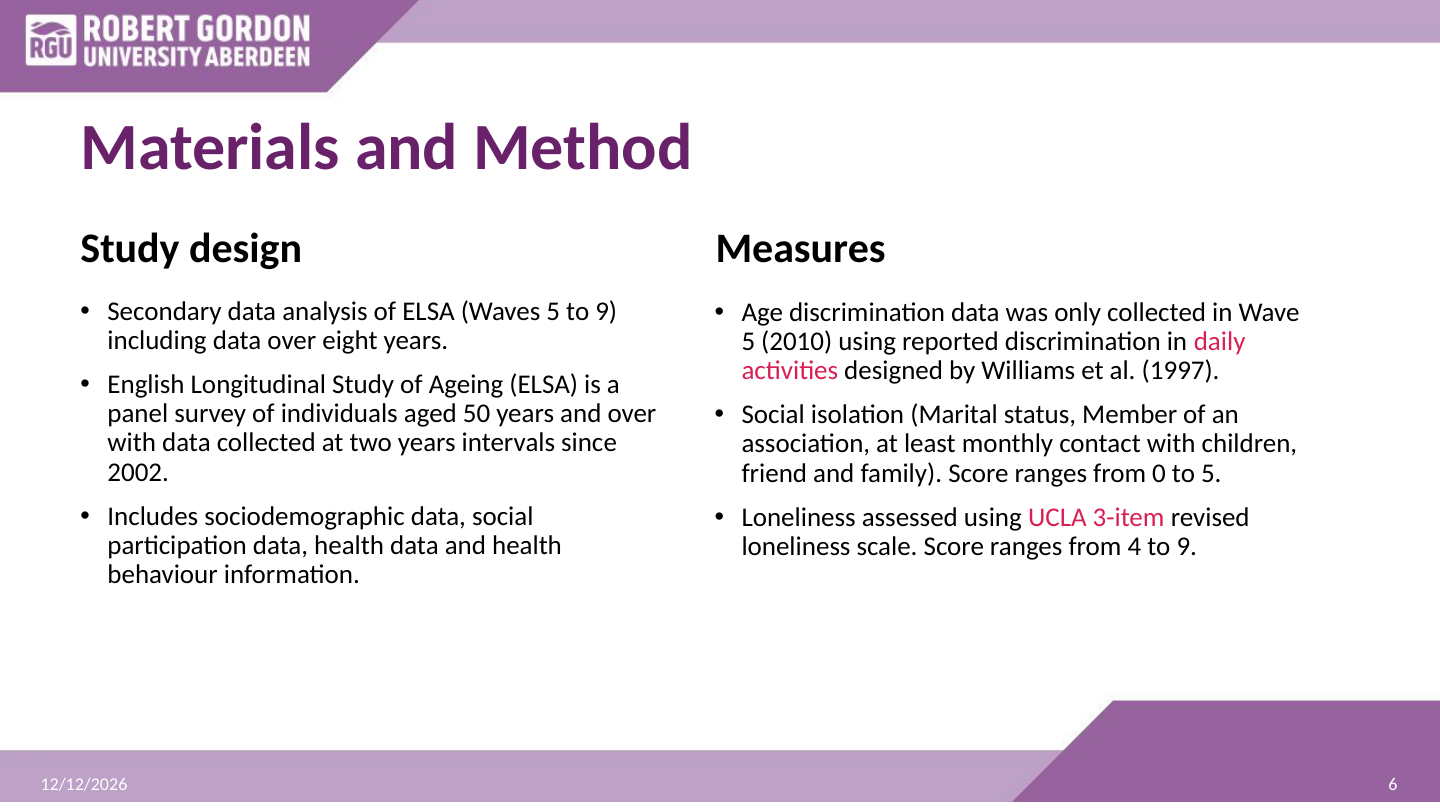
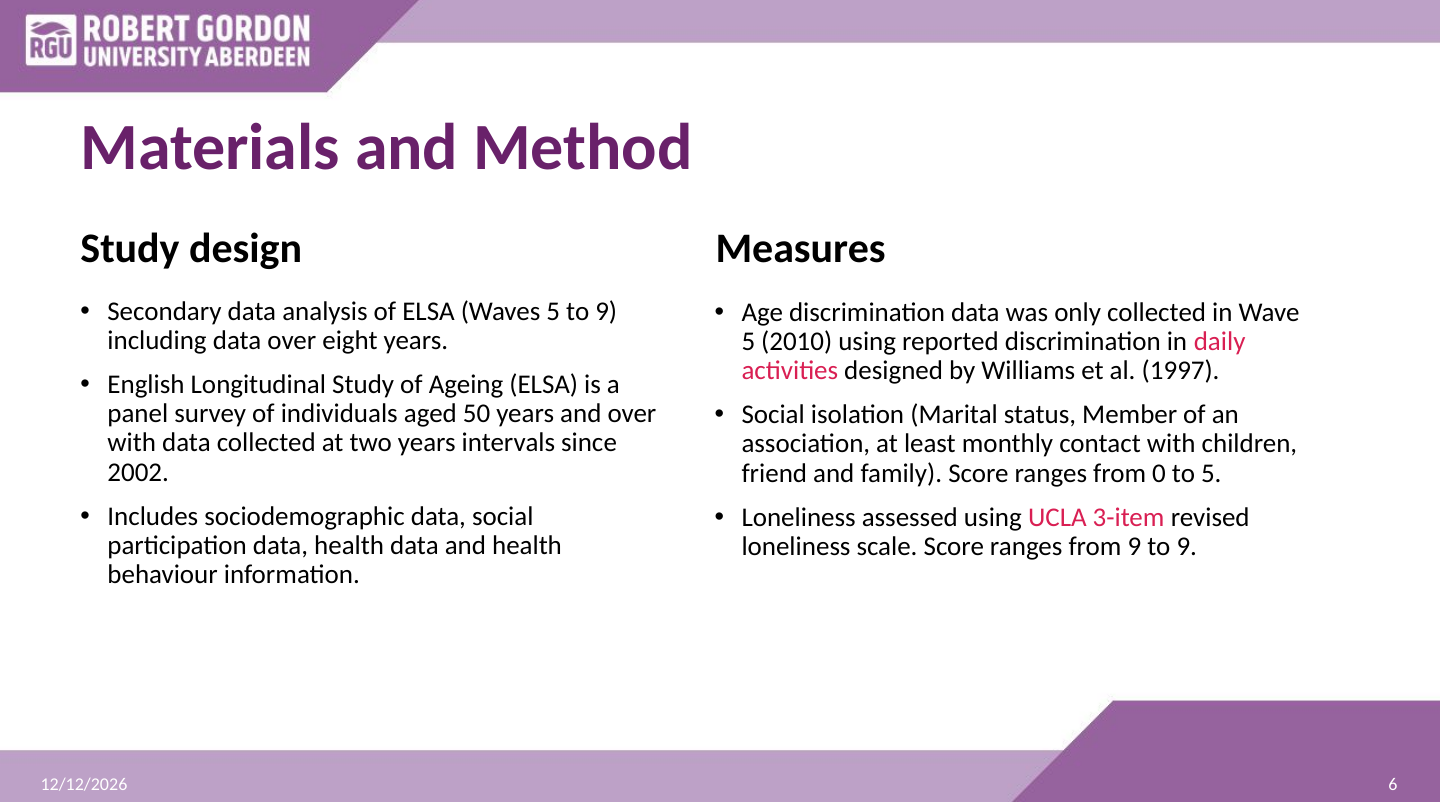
from 4: 4 -> 9
